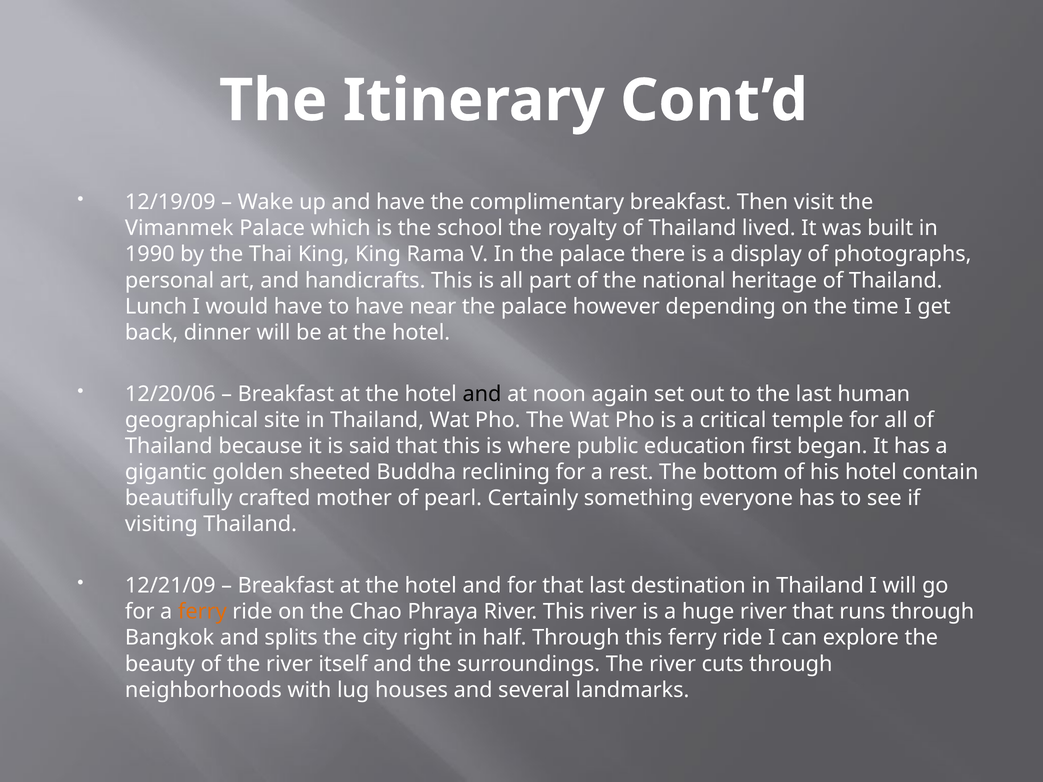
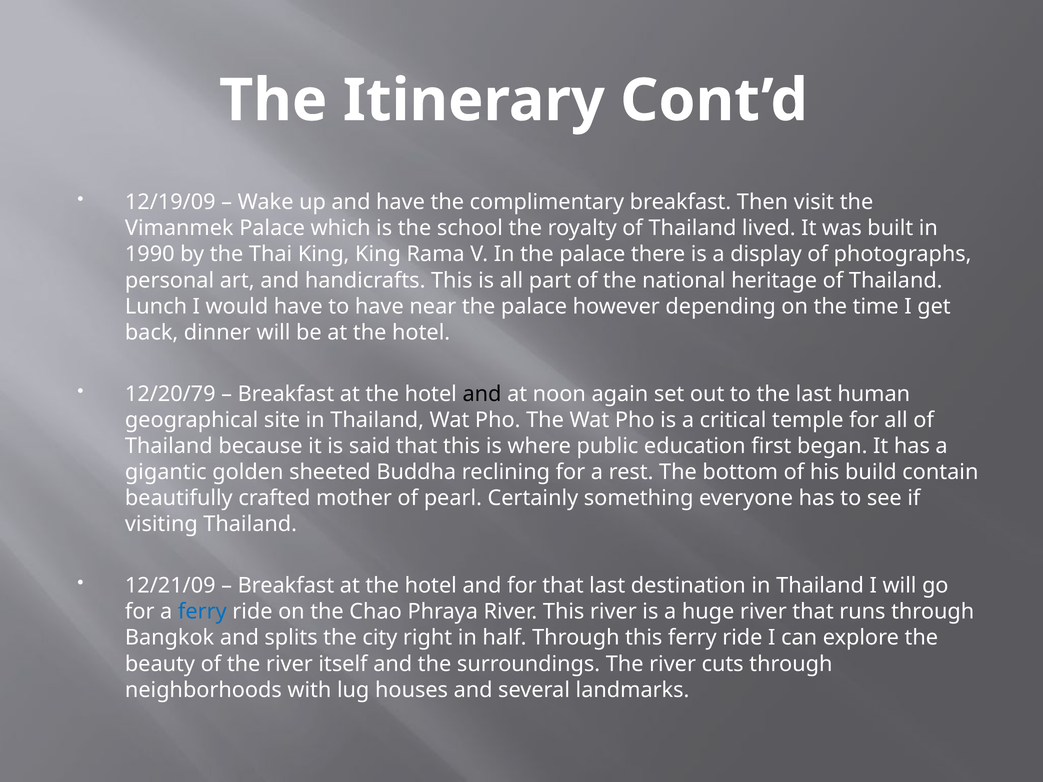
12/20/06: 12/20/06 -> 12/20/79
his hotel: hotel -> build
ferry at (202, 612) colour: orange -> blue
